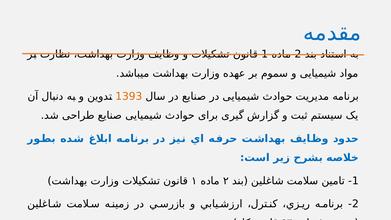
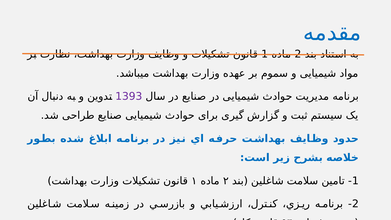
1393 colour: orange -> purple
